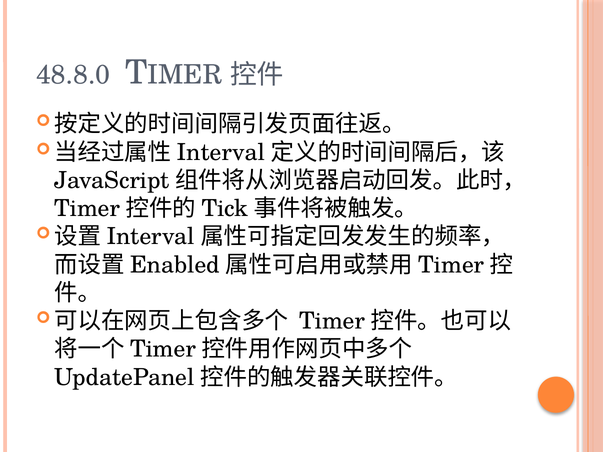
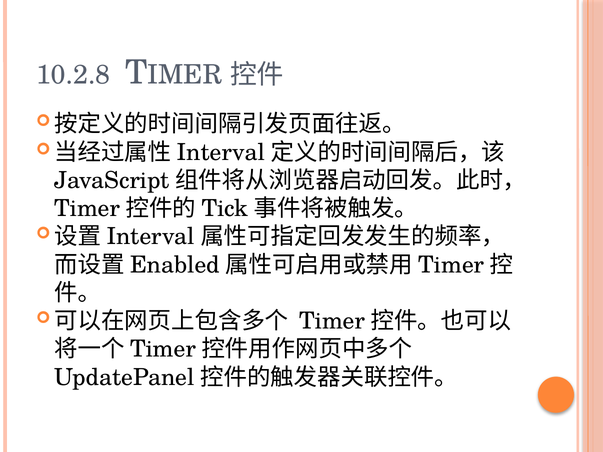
48.8.0: 48.8.0 -> 10.2.8
